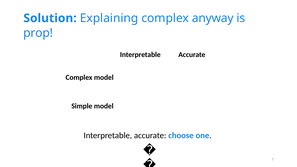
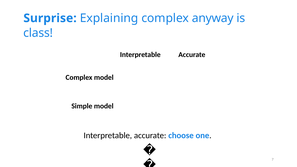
Solution: Solution -> Surprise
prop: prop -> class
